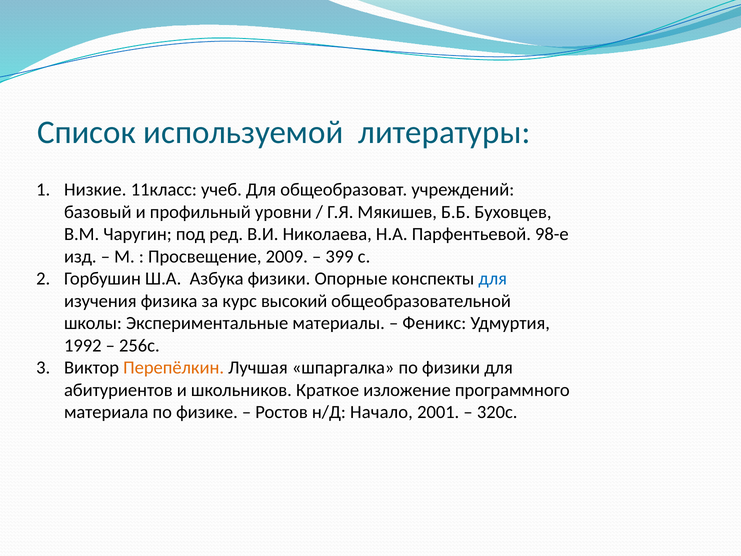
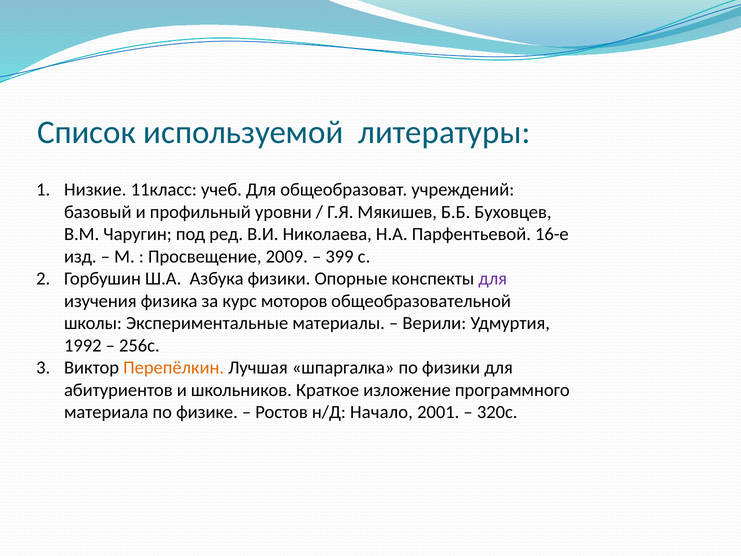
98-е: 98-е -> 16-е
для at (493, 279) colour: blue -> purple
высокий: высокий -> моторов
Феникс: Феникс -> Верили
